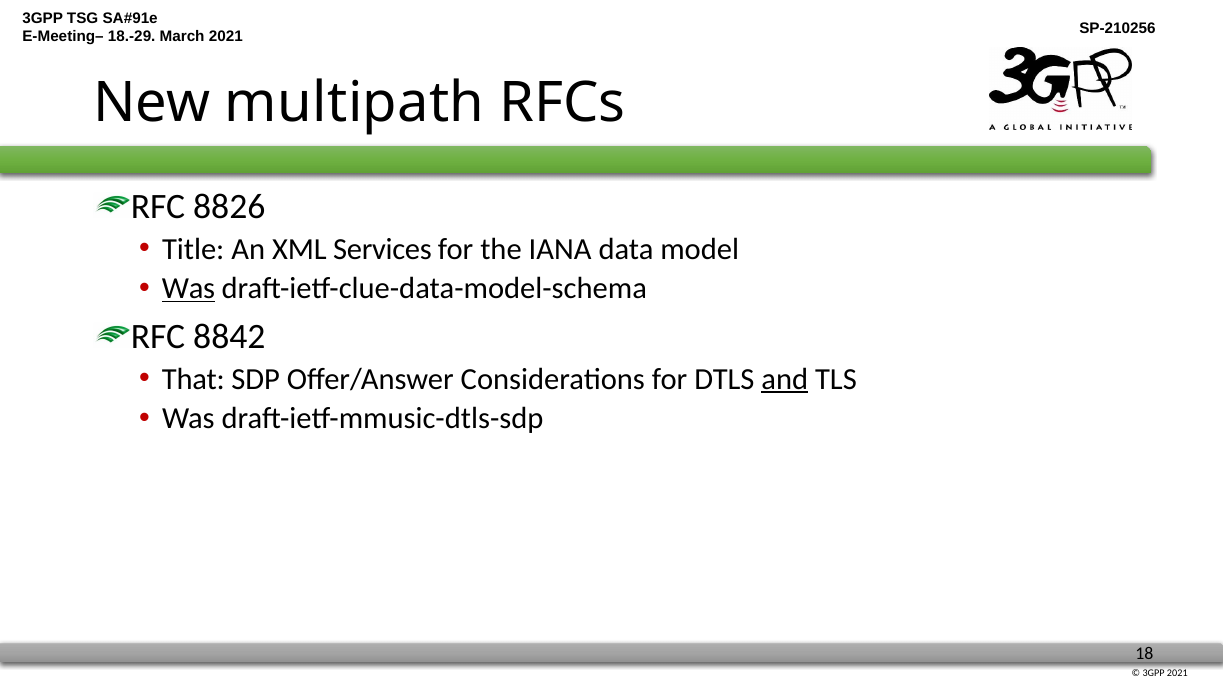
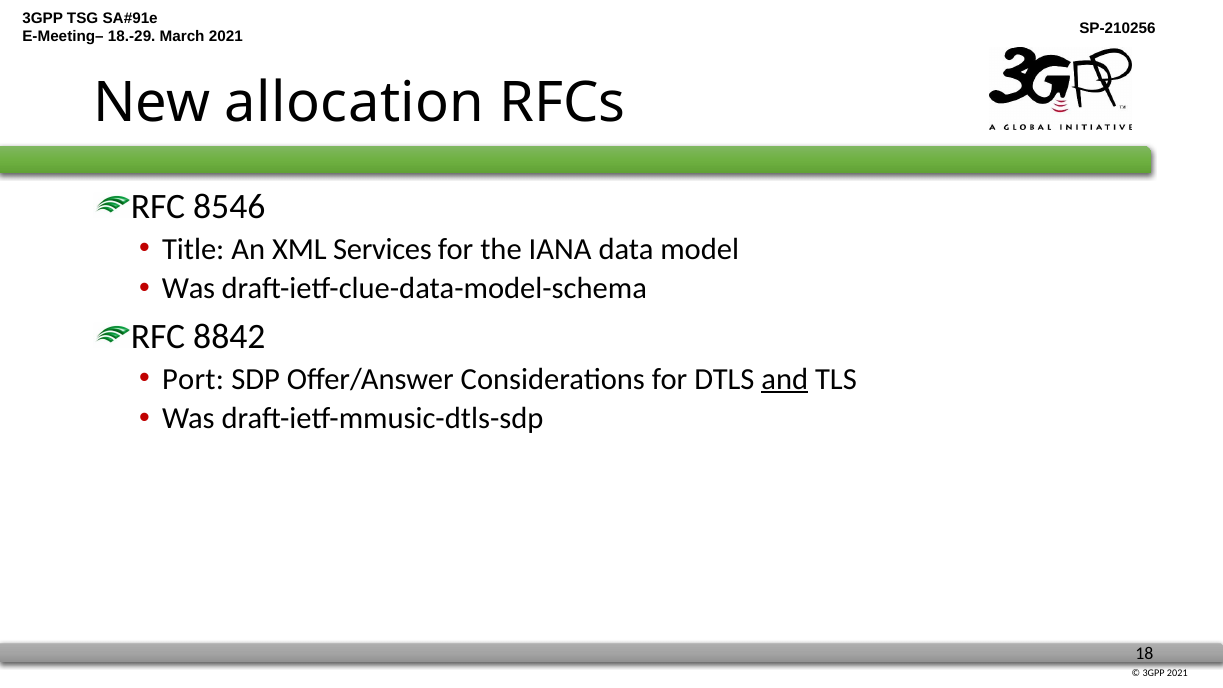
multipath: multipath -> allocation
8826: 8826 -> 8546
Was at (188, 288) underline: present -> none
That: That -> Port
